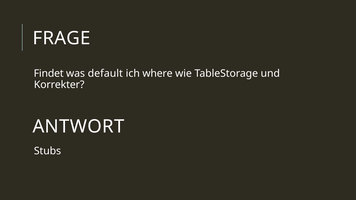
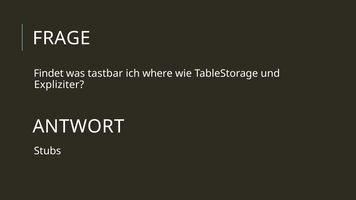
default: default -> tastbar
Korrekter: Korrekter -> Expliziter
